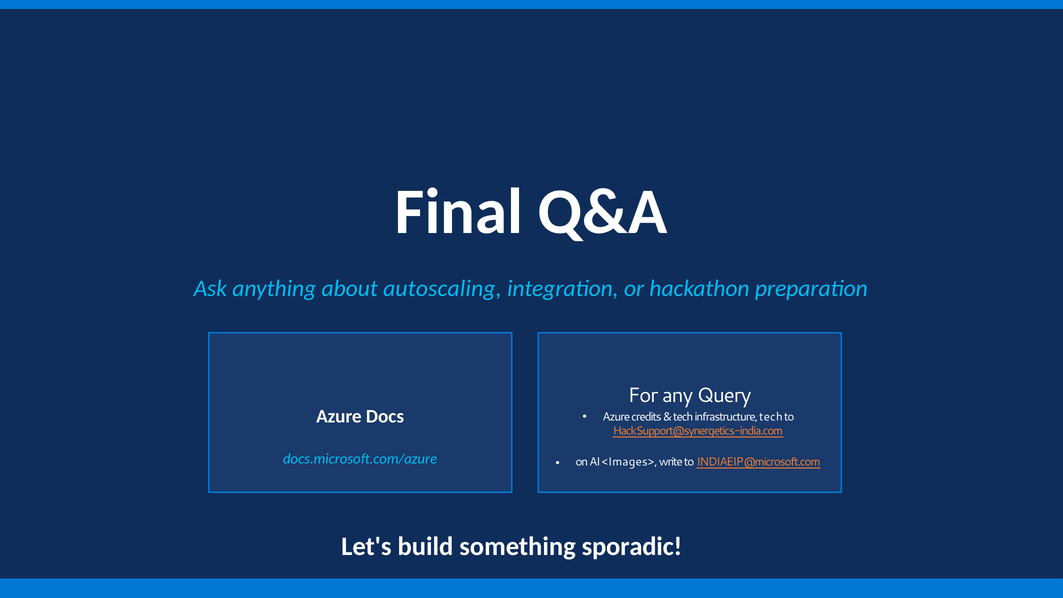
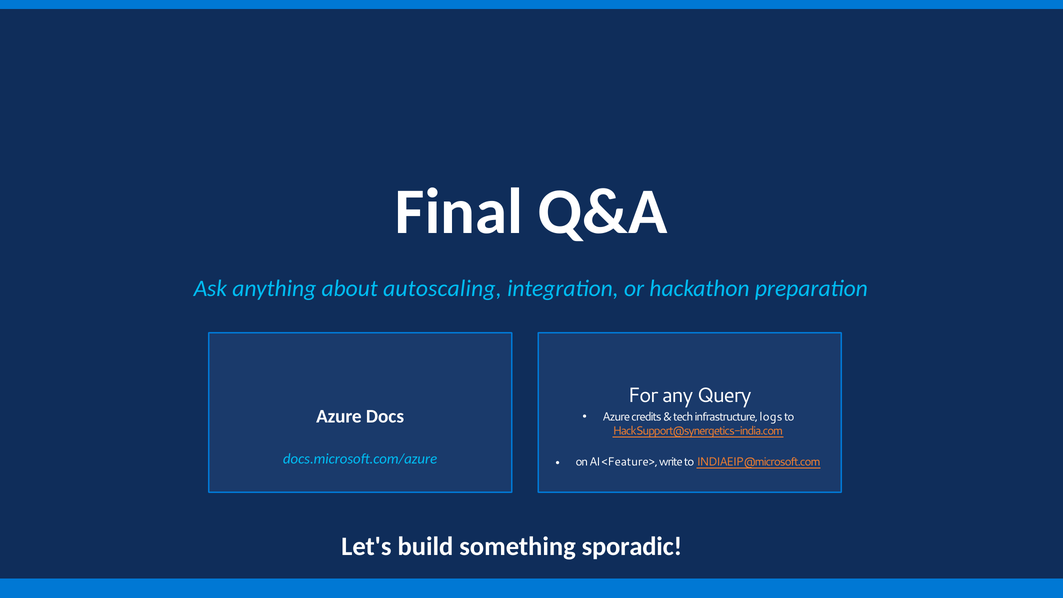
infrastructure tech: tech -> logs
<Images>: <Images> -> <Feature>
